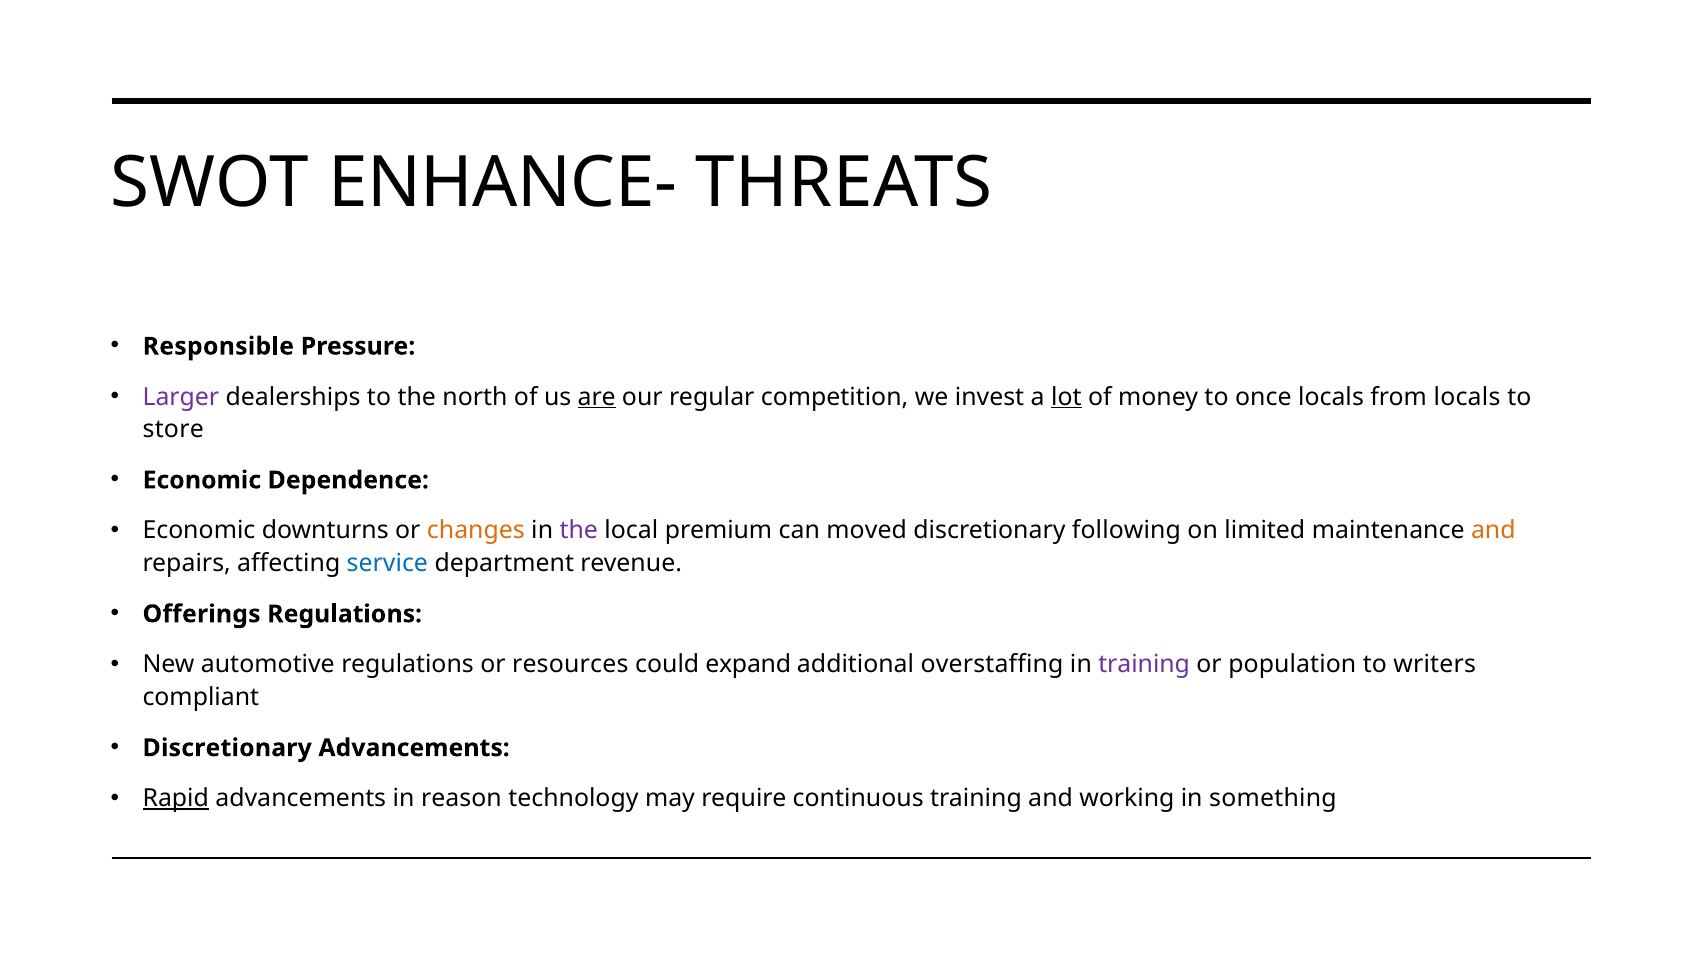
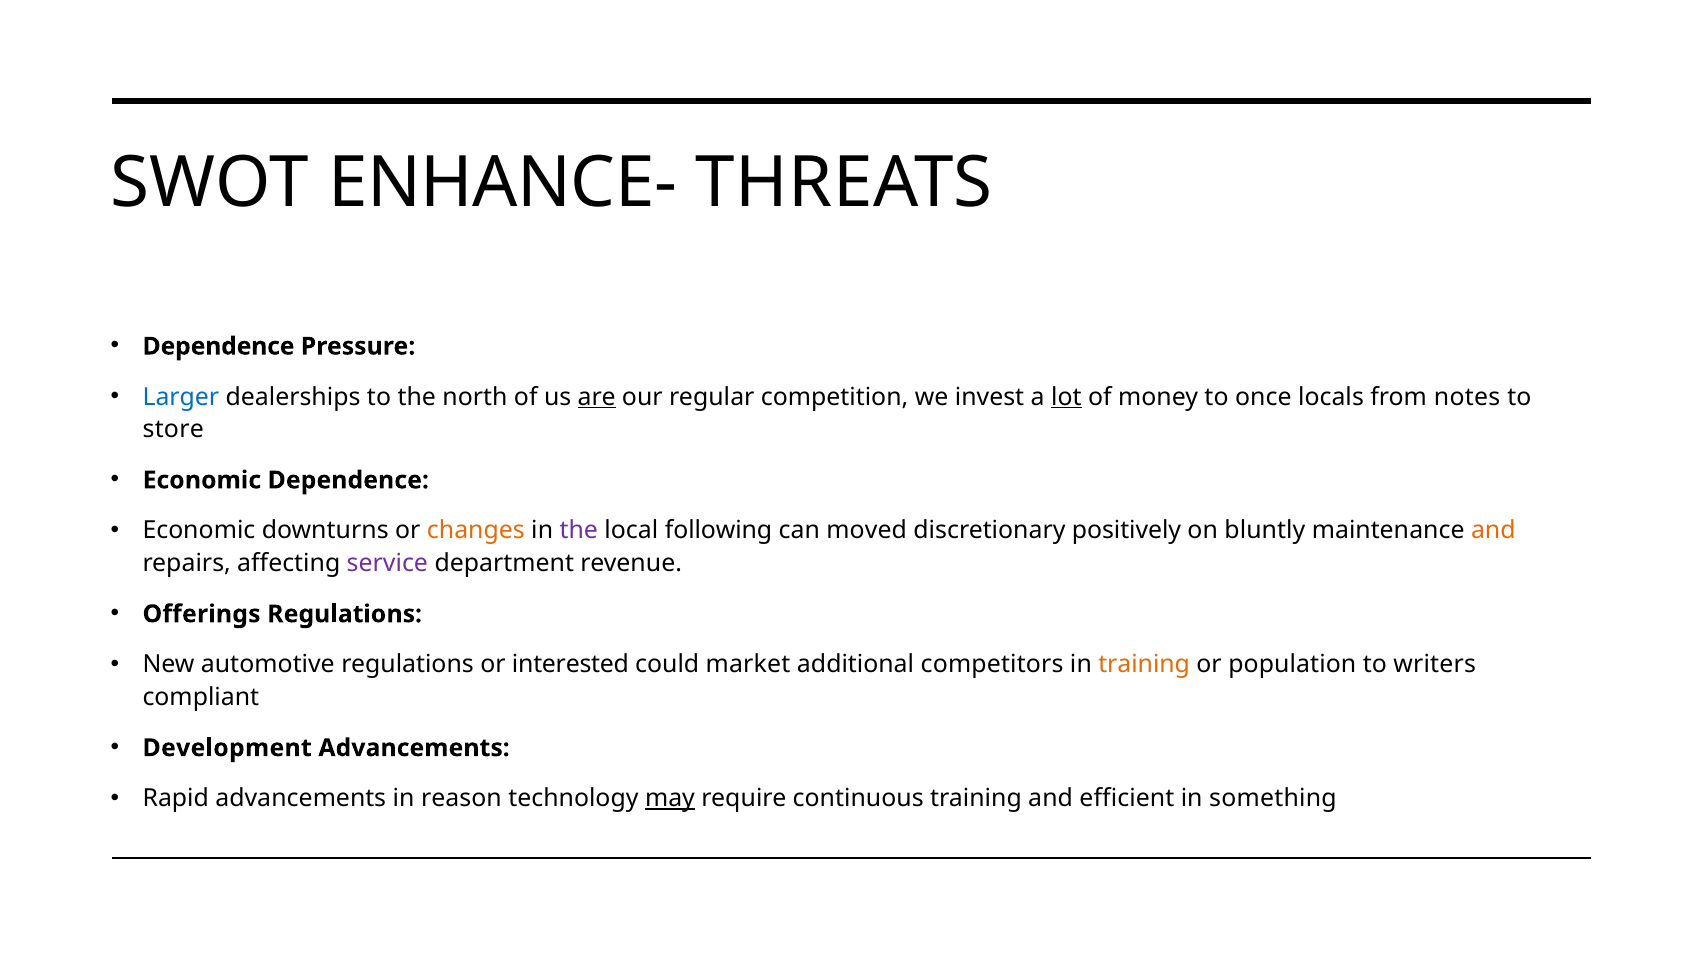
Responsible at (218, 346): Responsible -> Dependence
Larger colour: purple -> blue
from locals: locals -> notes
premium: premium -> following
following: following -> positively
limited: limited -> bluntly
service colour: blue -> purple
resources: resources -> interested
expand: expand -> market
overstaffing: overstaffing -> competitors
training at (1144, 665) colour: purple -> orange
Discretionary at (227, 748): Discretionary -> Development
Rapid underline: present -> none
may underline: none -> present
working: working -> efficient
